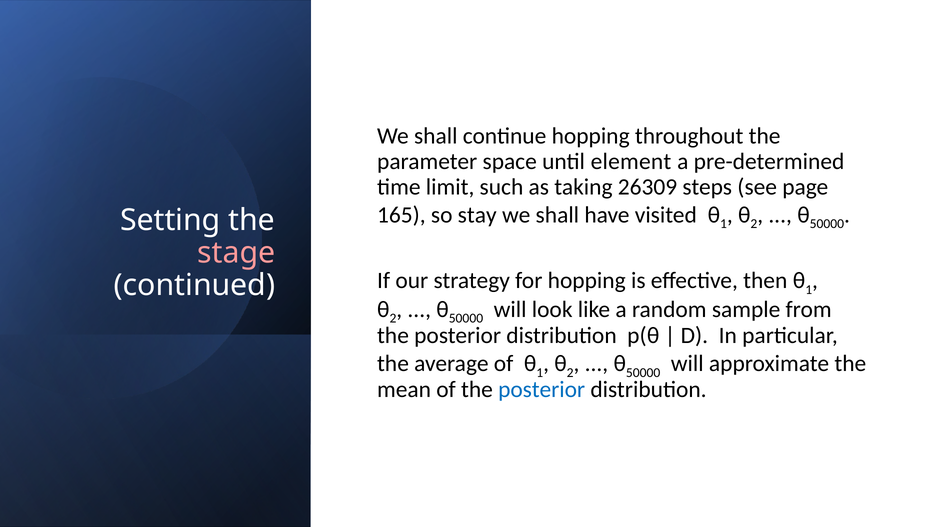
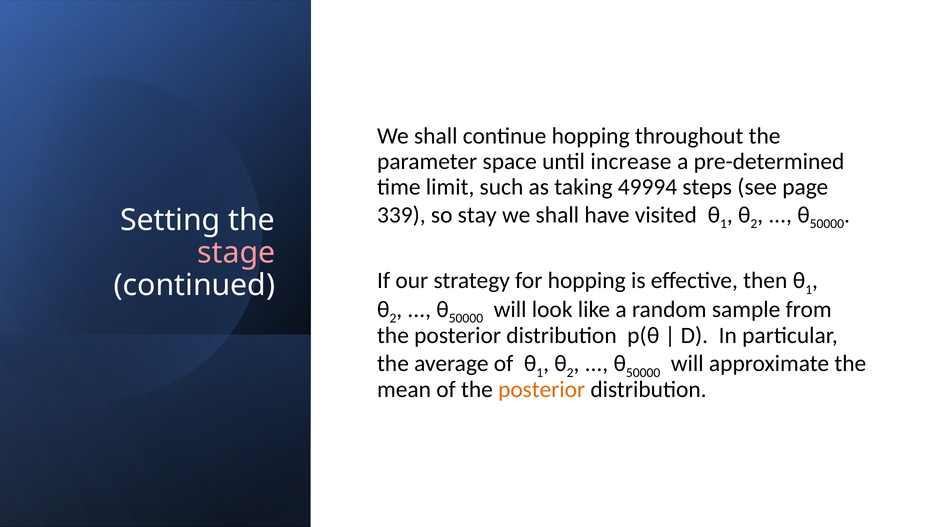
element: element -> increase
26309: 26309 -> 49994
165: 165 -> 339
posterior at (542, 390) colour: blue -> orange
